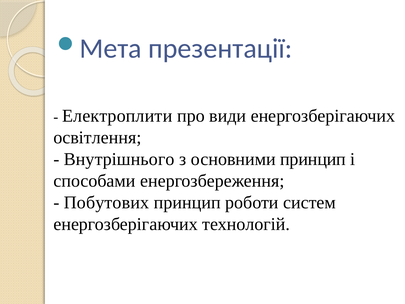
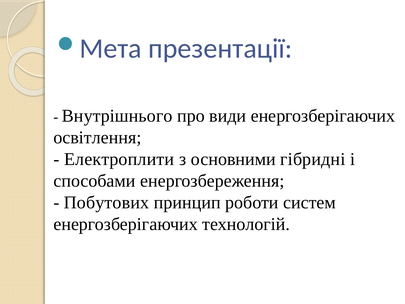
Електроплити: Електроплити -> Внутрішнього
Внутрішнього: Внутрішнього -> Електроплити
основними принцип: принцип -> гібридні
